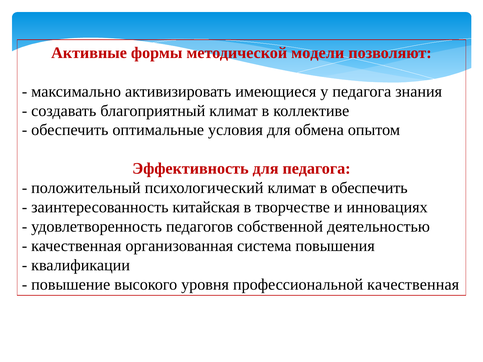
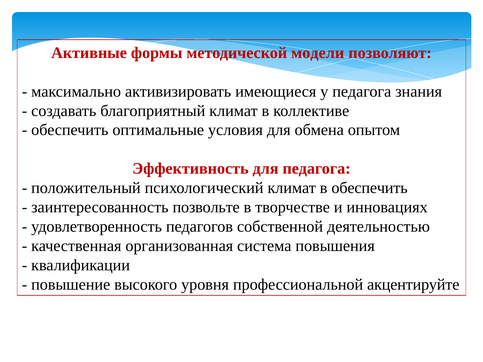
китайская: китайская -> позвольте
профессиональной качественная: качественная -> акцентируйте
